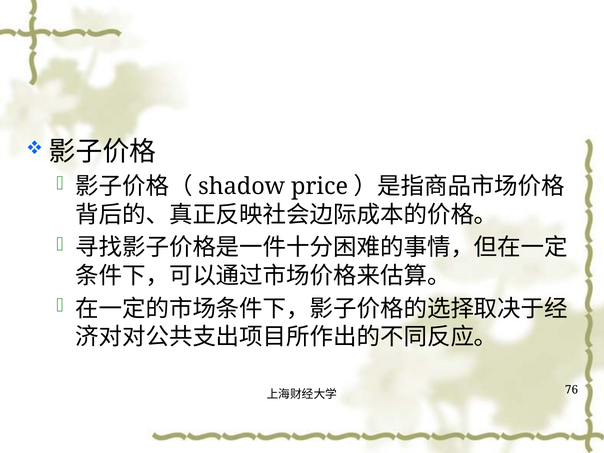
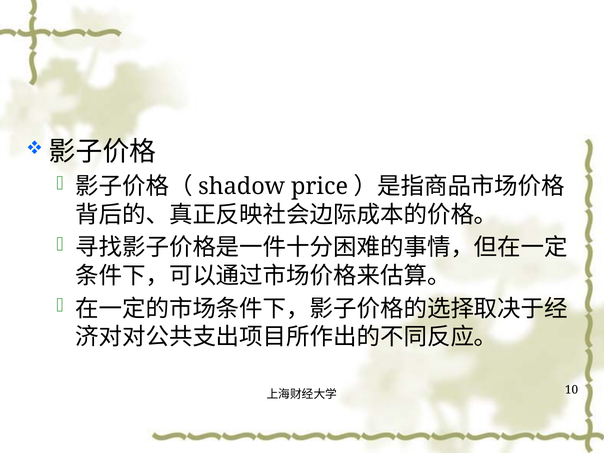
76: 76 -> 10
